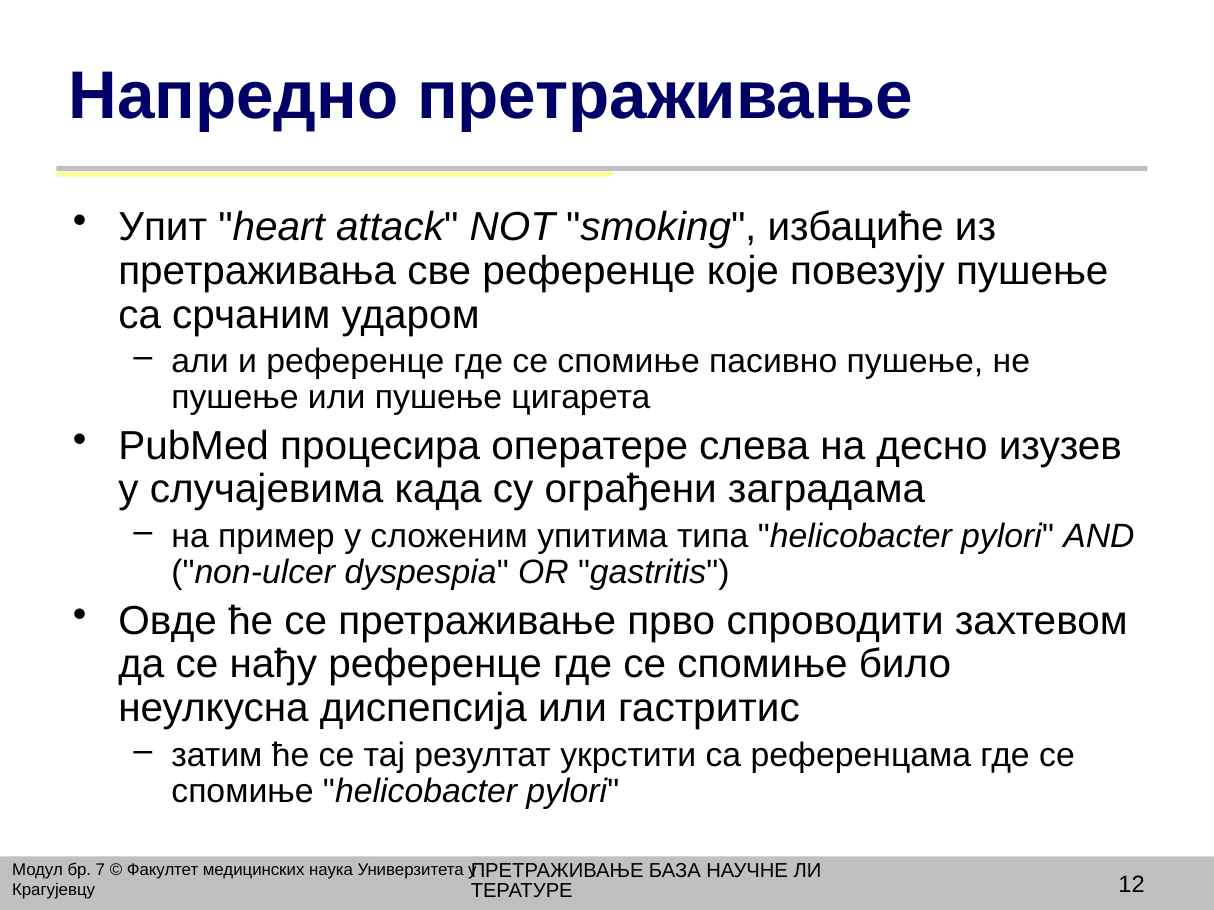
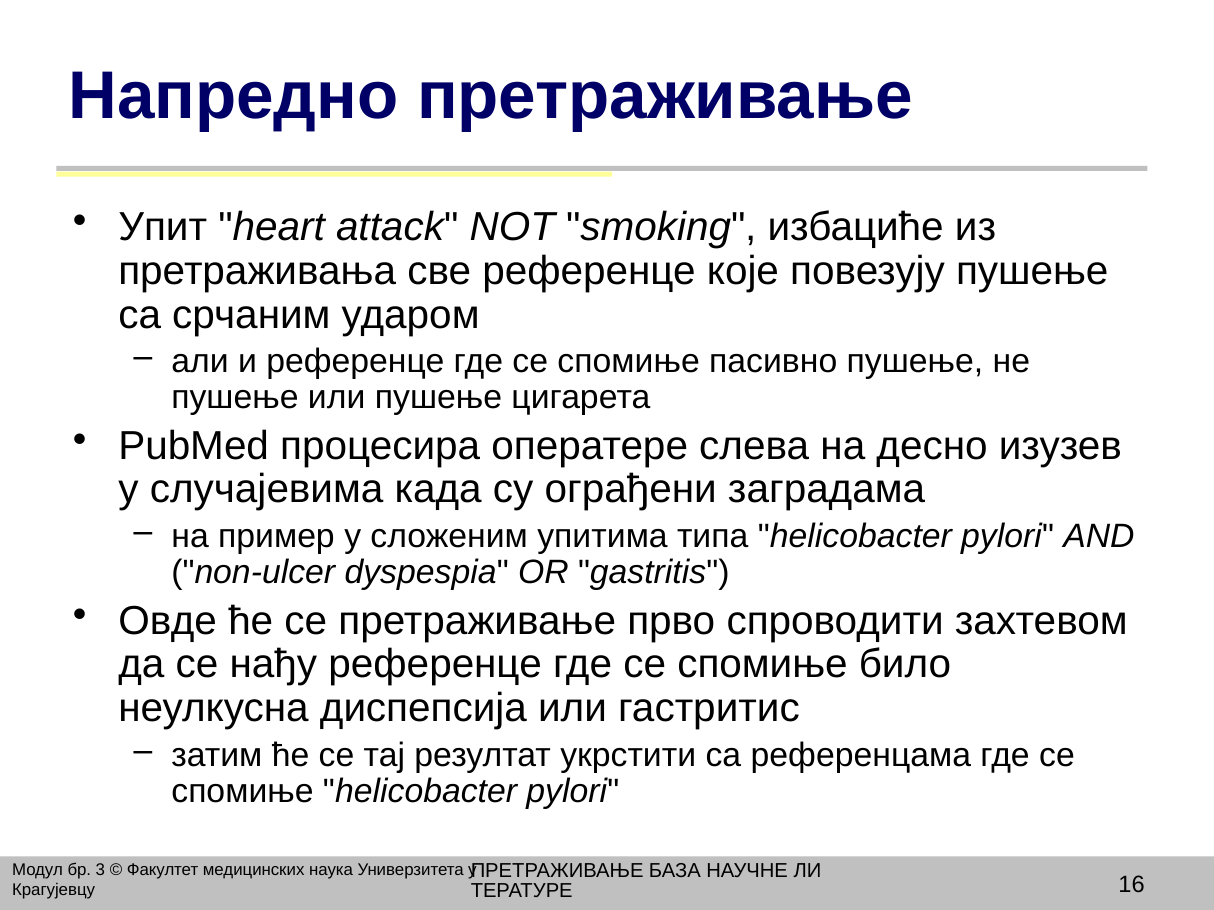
7: 7 -> 3
12: 12 -> 16
